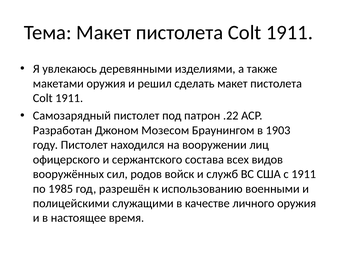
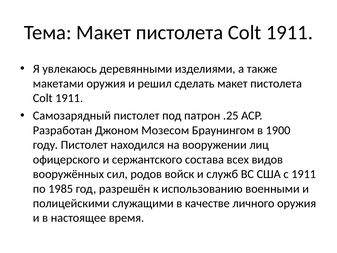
.22: .22 -> .25
1903: 1903 -> 1900
